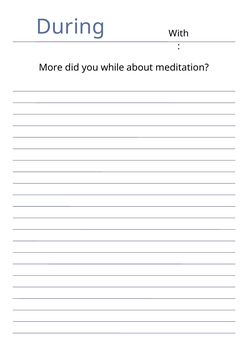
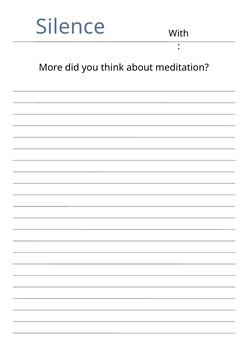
During: During -> Silence
while: while -> think
